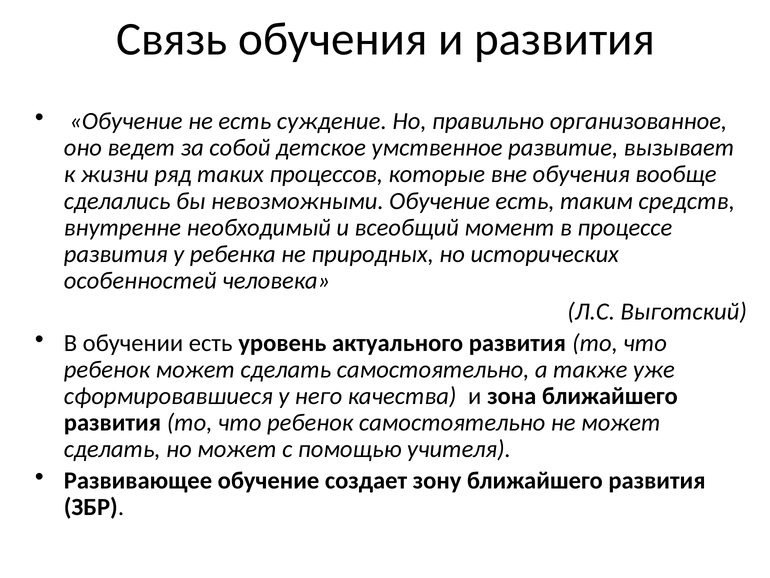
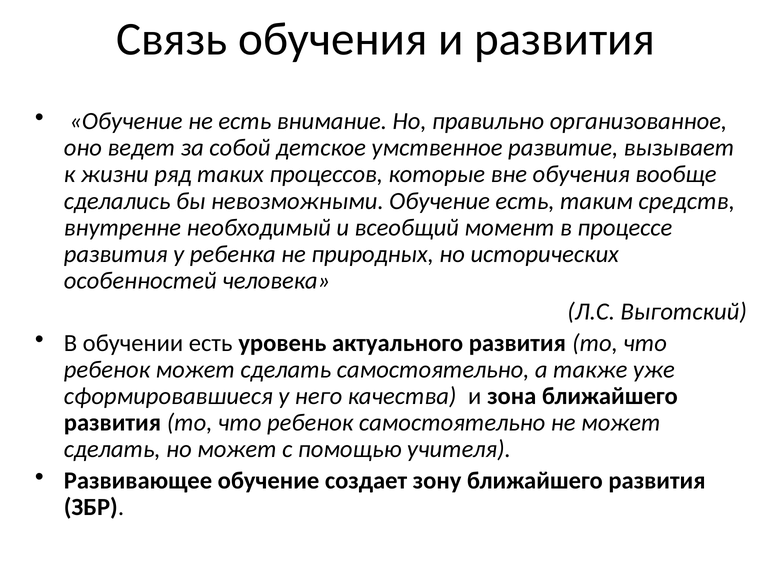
суждение: суждение -> внимание
